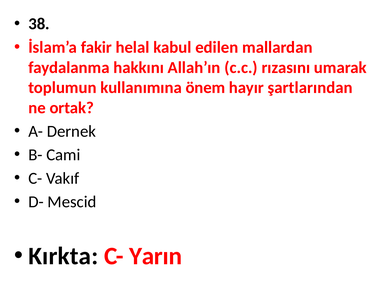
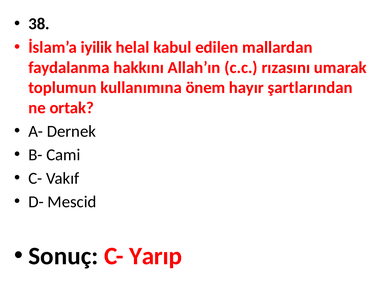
fakir: fakir -> iyilik
Kırkta: Kırkta -> Sonuç
Yarın: Yarın -> Yarıp
